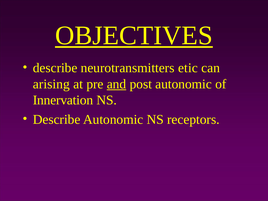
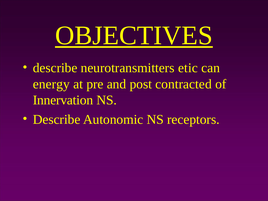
arising: arising -> energy
and underline: present -> none
post autonomic: autonomic -> contracted
